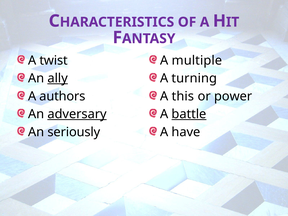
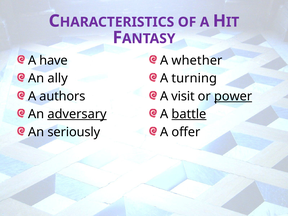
twist: twist -> have
multiple: multiple -> whether
ally underline: present -> none
this: this -> visit
power underline: none -> present
have: have -> offer
